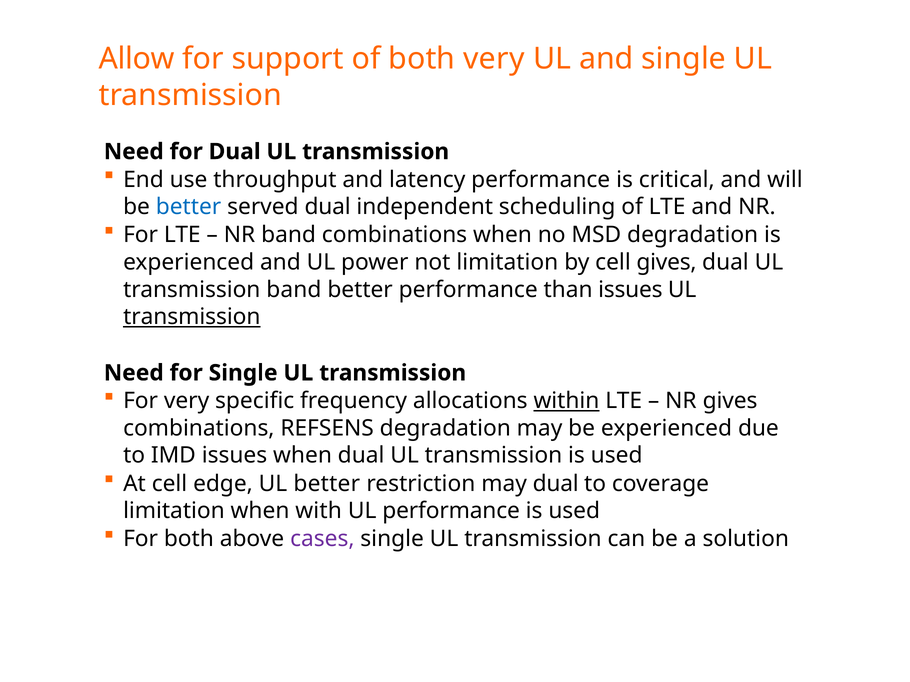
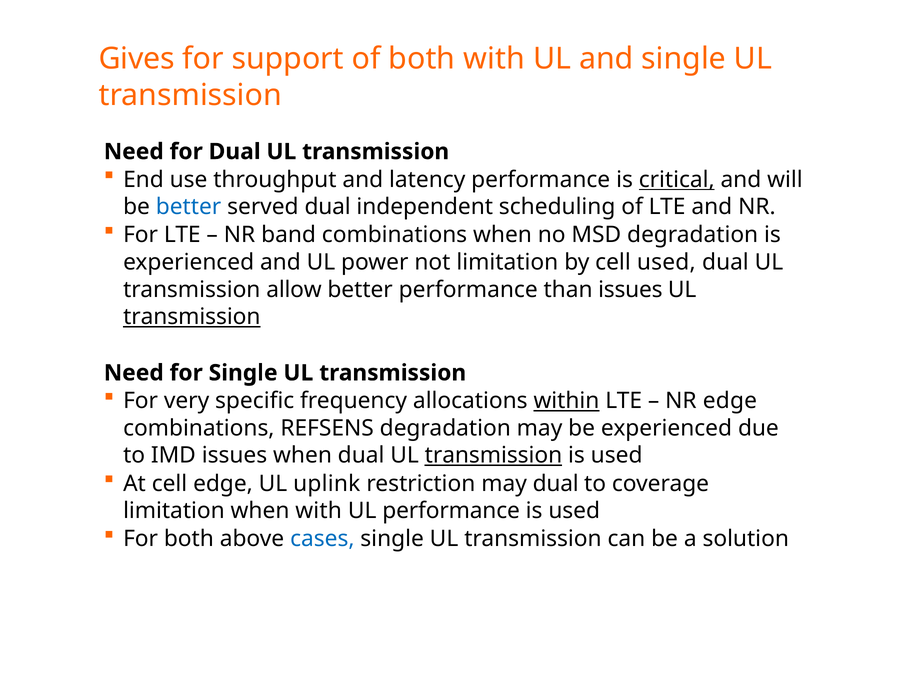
Allow: Allow -> Gives
both very: very -> with
critical underline: none -> present
cell gives: gives -> used
transmission band: band -> allow
NR gives: gives -> edge
transmission at (493, 456) underline: none -> present
UL better: better -> uplink
cases colour: purple -> blue
